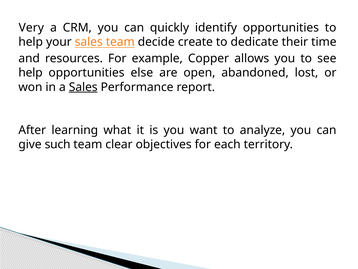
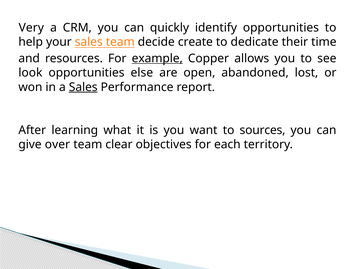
example underline: none -> present
help at (31, 73): help -> look
analyze: analyze -> sources
such: such -> over
